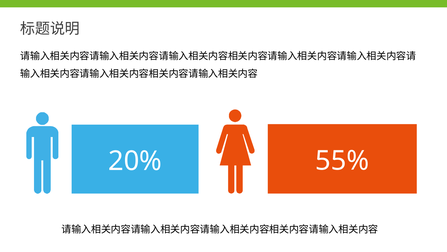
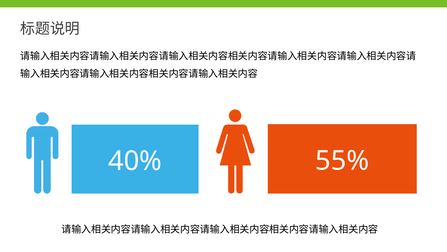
20%: 20% -> 40%
